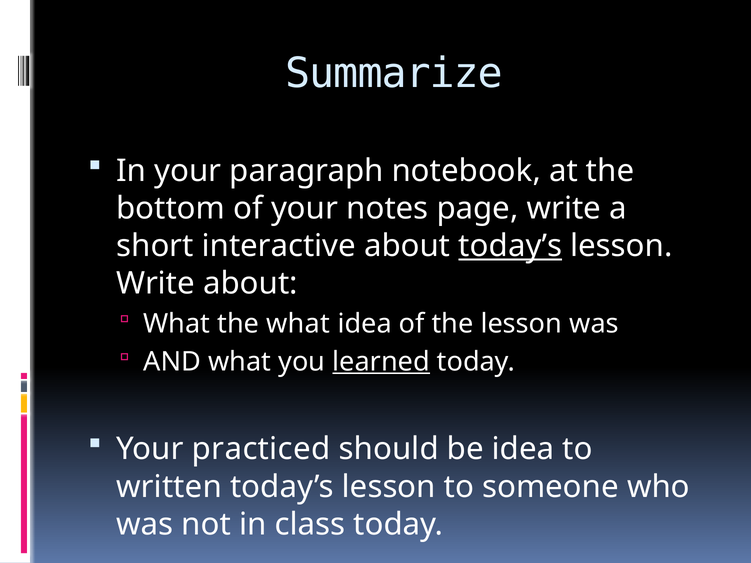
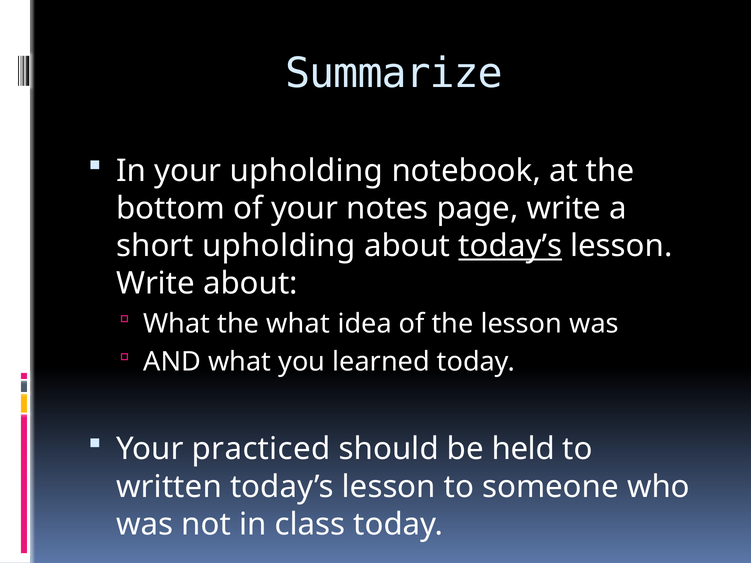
your paragraph: paragraph -> upholding
short interactive: interactive -> upholding
learned underline: present -> none
be idea: idea -> held
